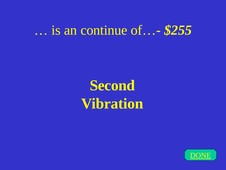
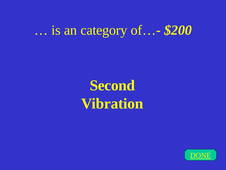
continue: continue -> category
$255: $255 -> $200
